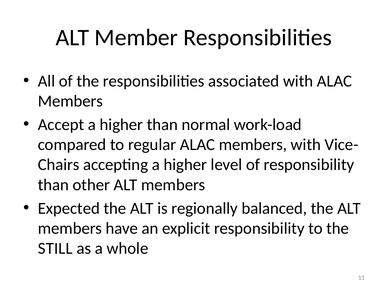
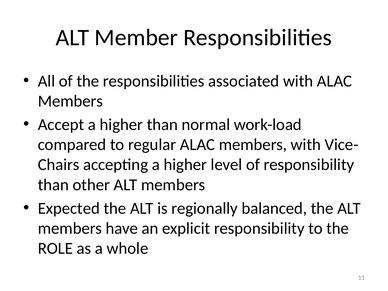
STILL: STILL -> ROLE
